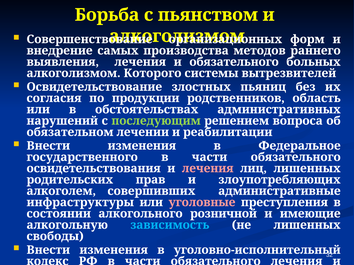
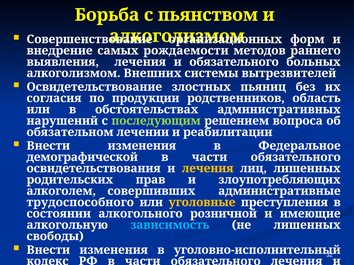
производства: производства -> рождаемости
Которого: Которого -> Внешних
государственного: государственного -> демографической
лечения at (208, 169) colour: pink -> yellow
инфраструктуры: инфраструктуры -> трудоспособного
уголовные colour: pink -> yellow
